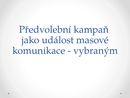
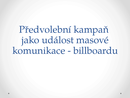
vybraným: vybraným -> billboardu
